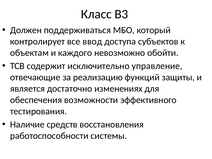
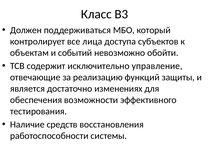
ввод: ввод -> лица
каждого: каждого -> событий
